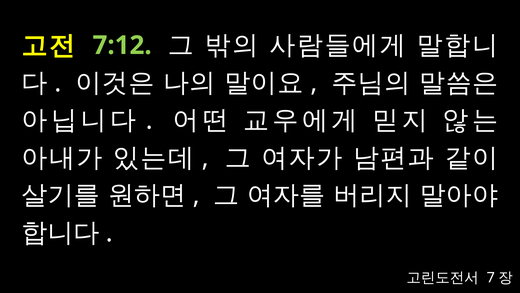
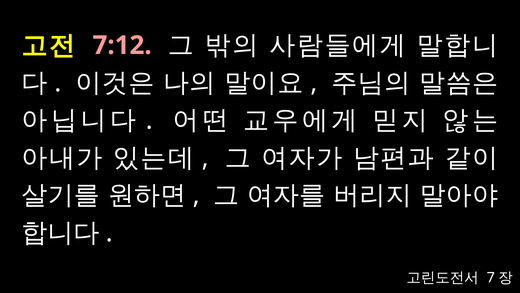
7:12 colour: light green -> pink
